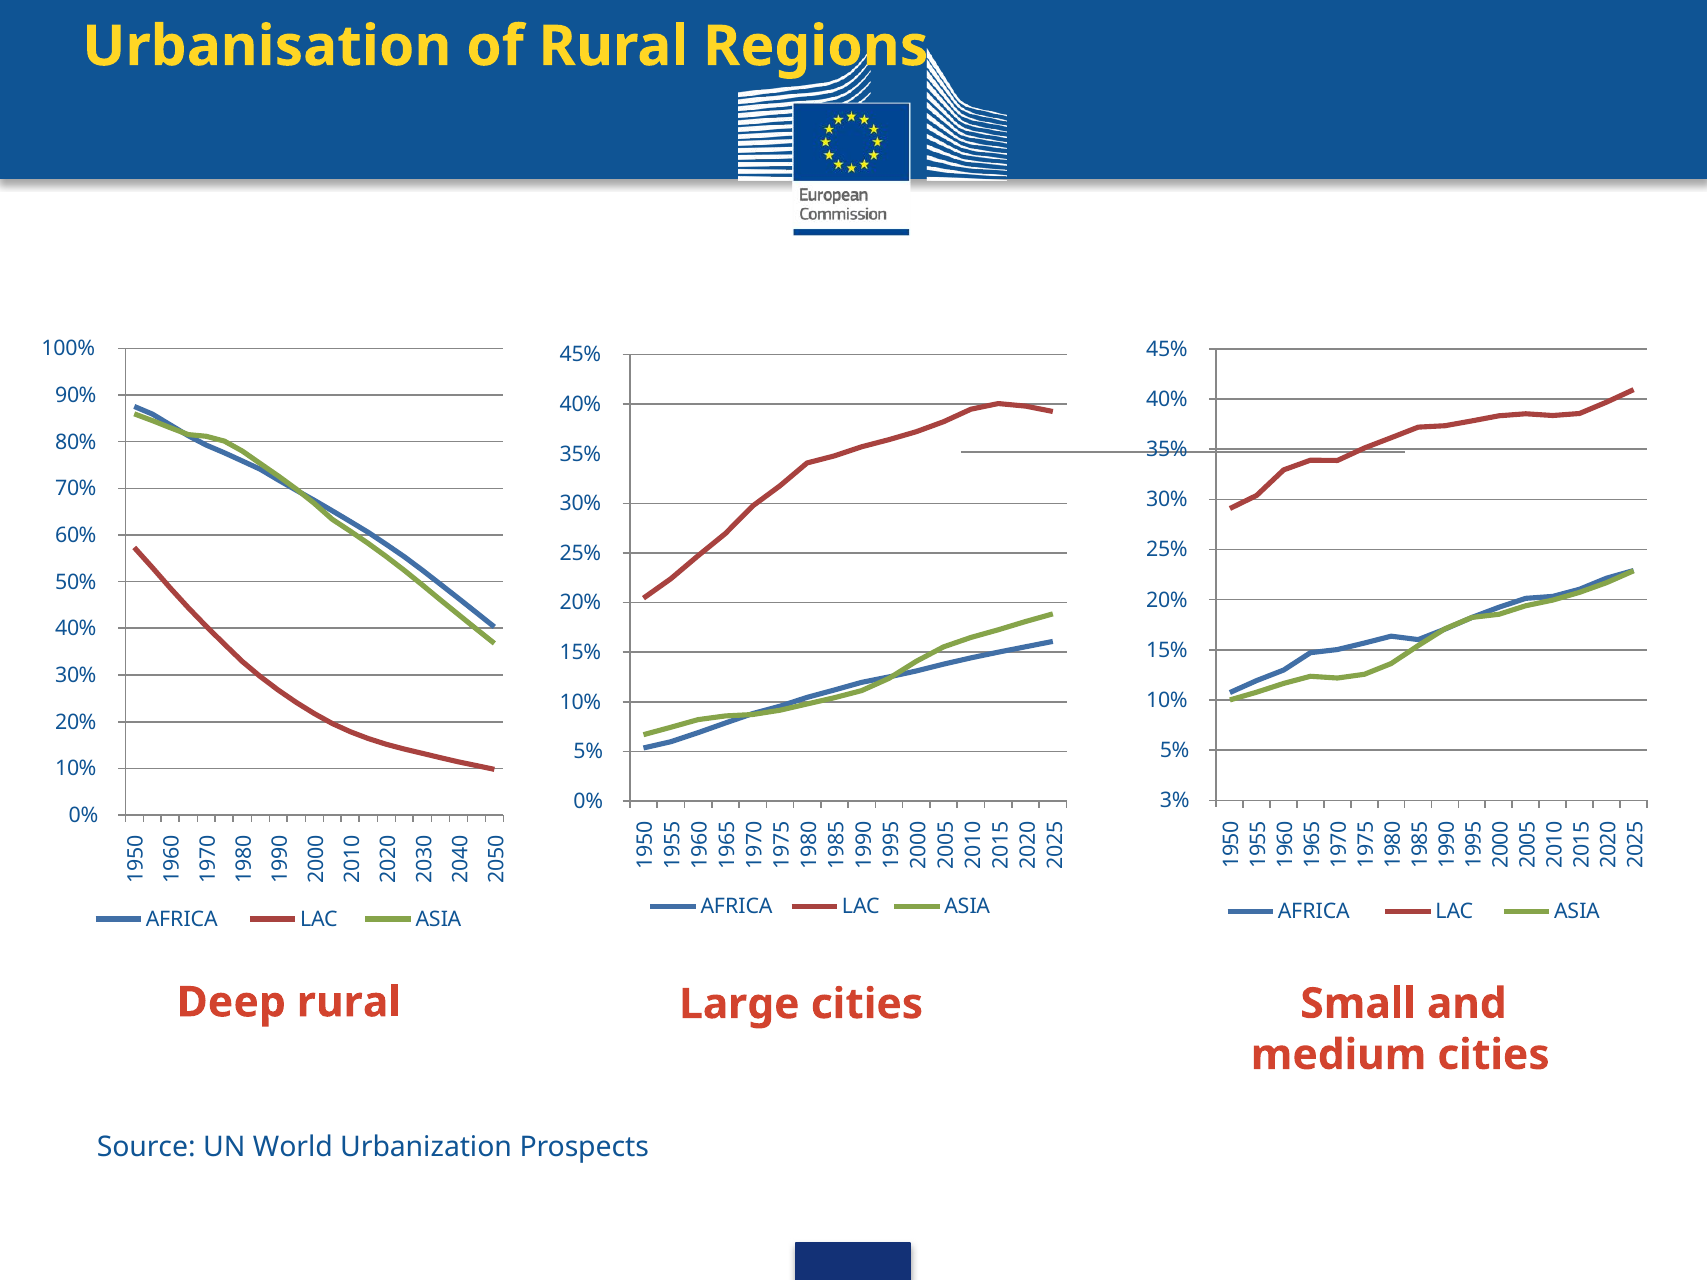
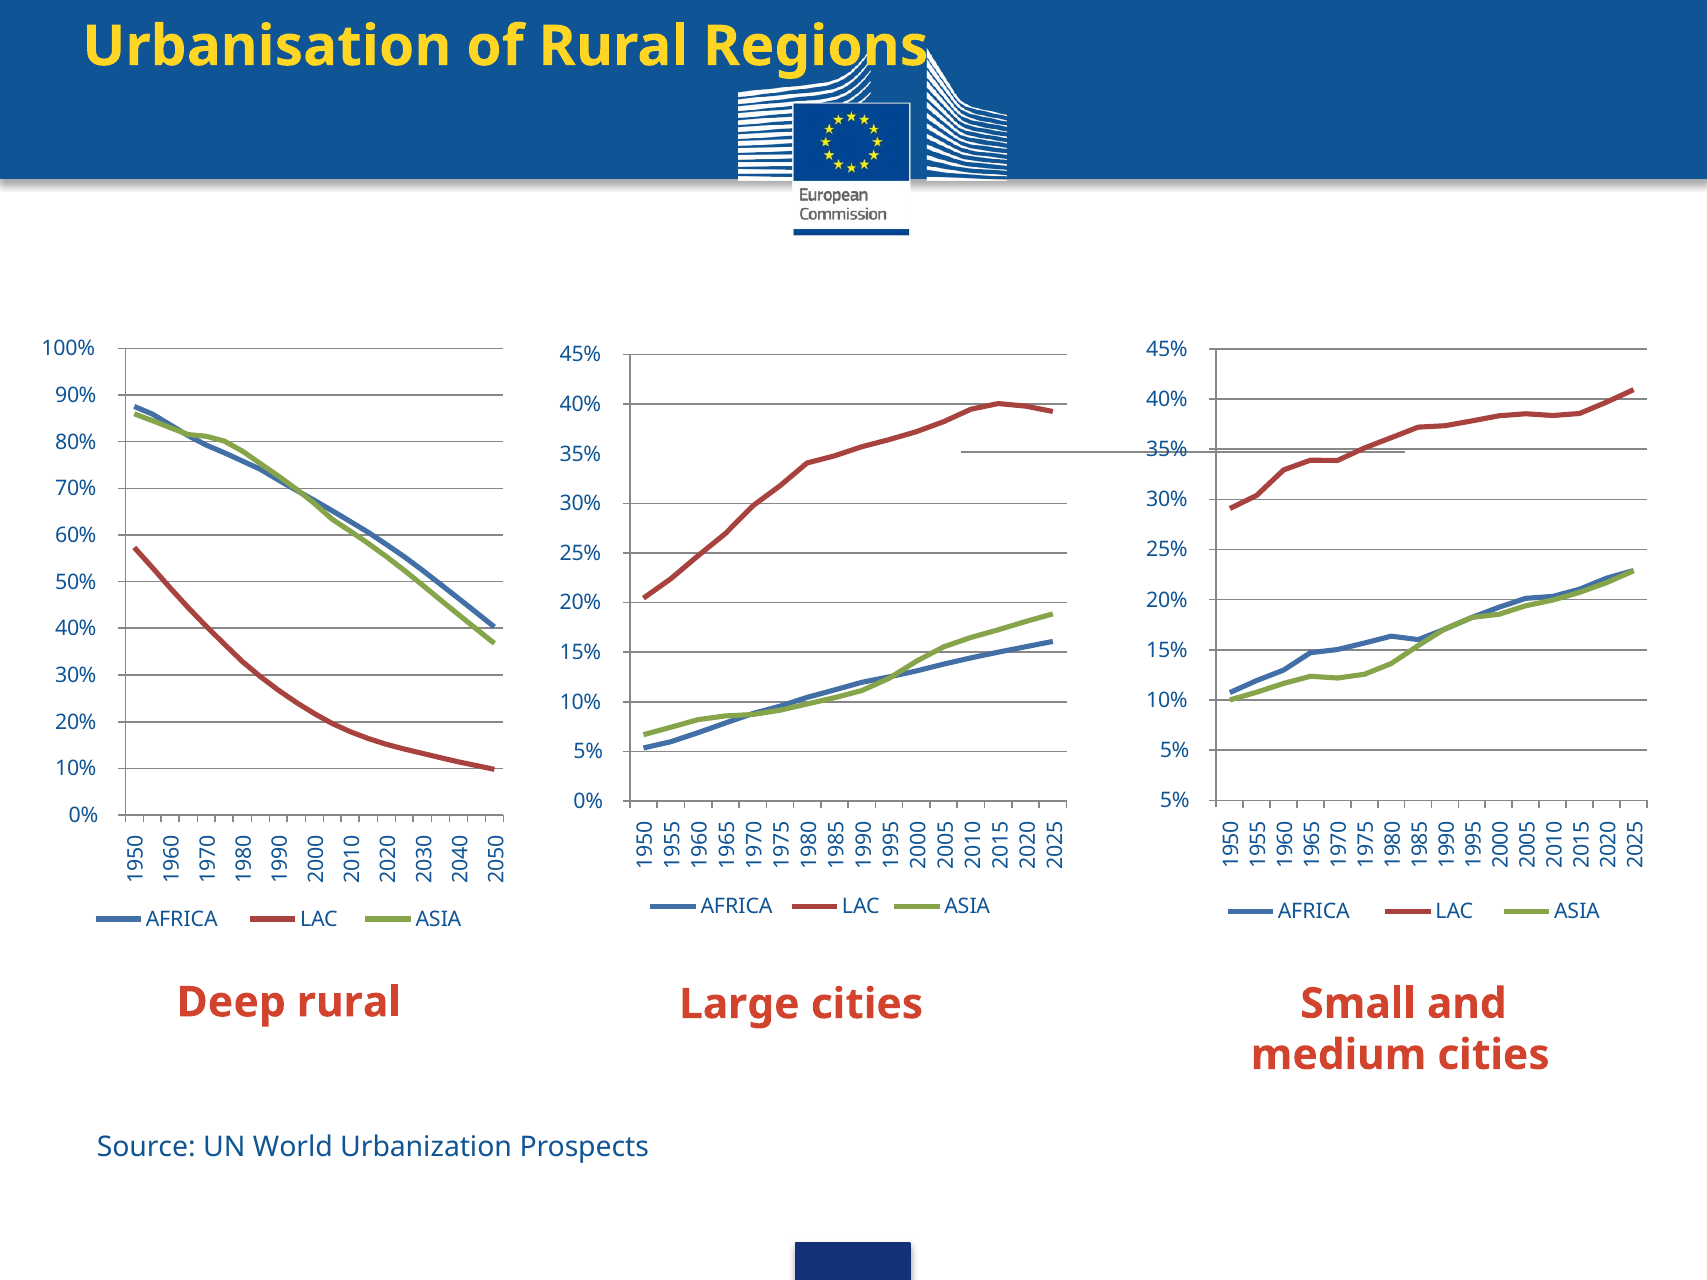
3% at (1175, 801): 3% -> 5%
